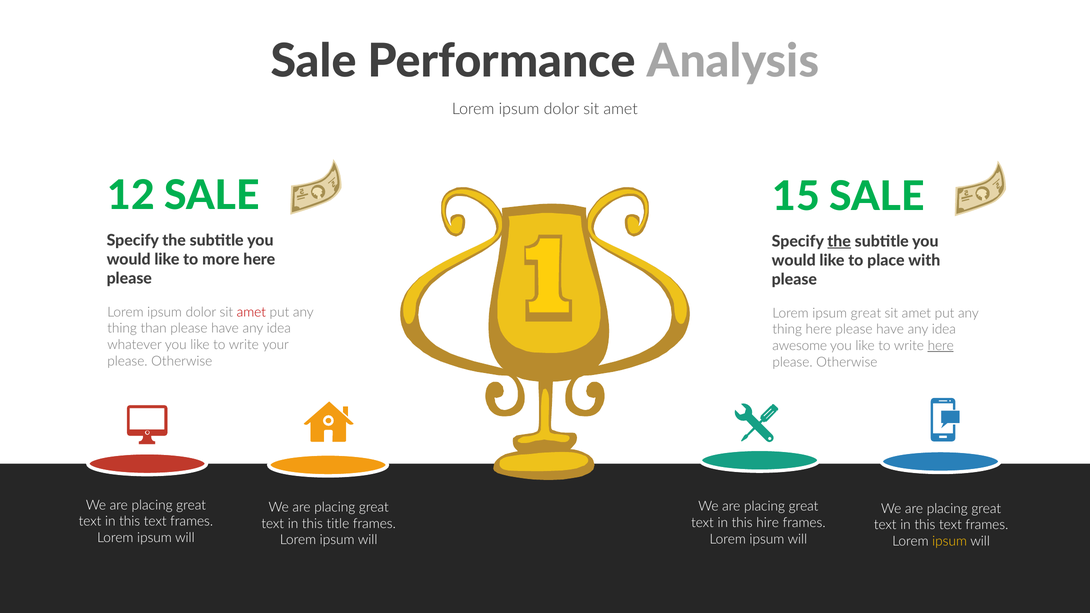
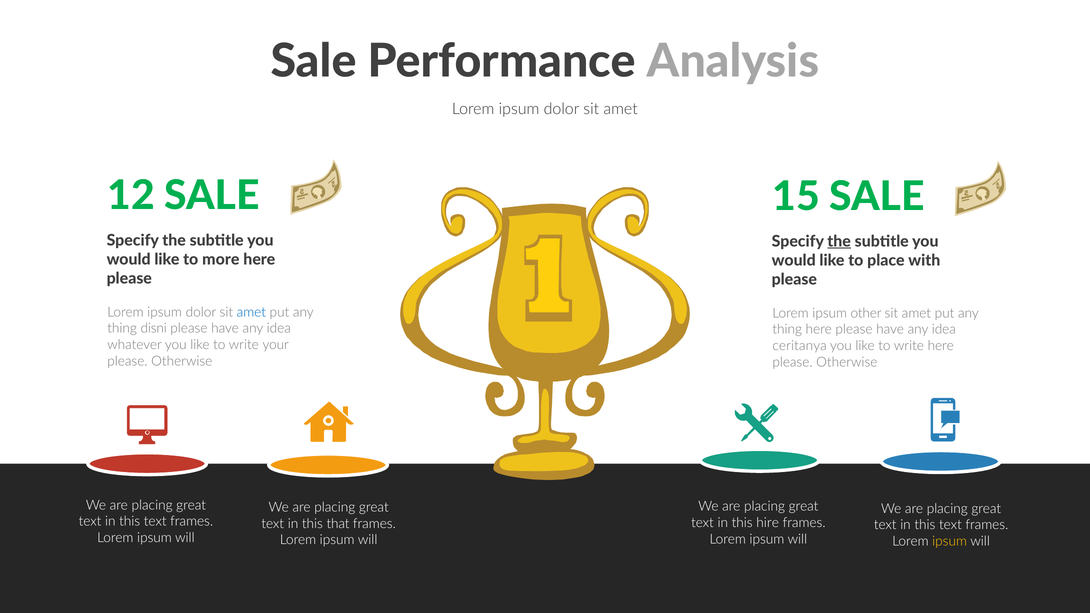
amet at (251, 312) colour: red -> blue
ipsum great: great -> other
than: than -> disni
awesome: awesome -> ceritanya
here at (941, 346) underline: present -> none
title: title -> that
